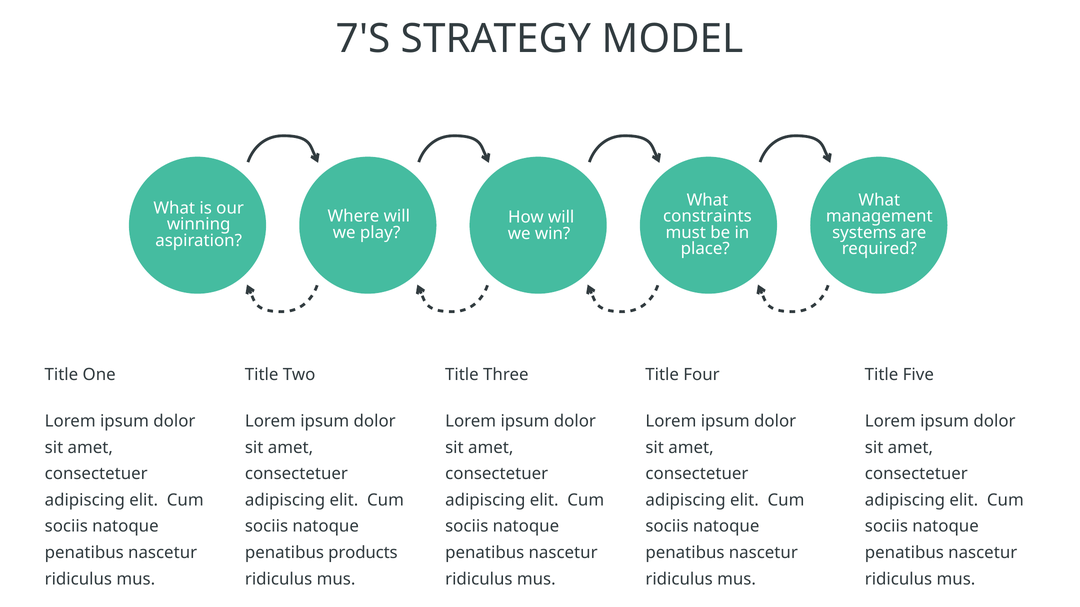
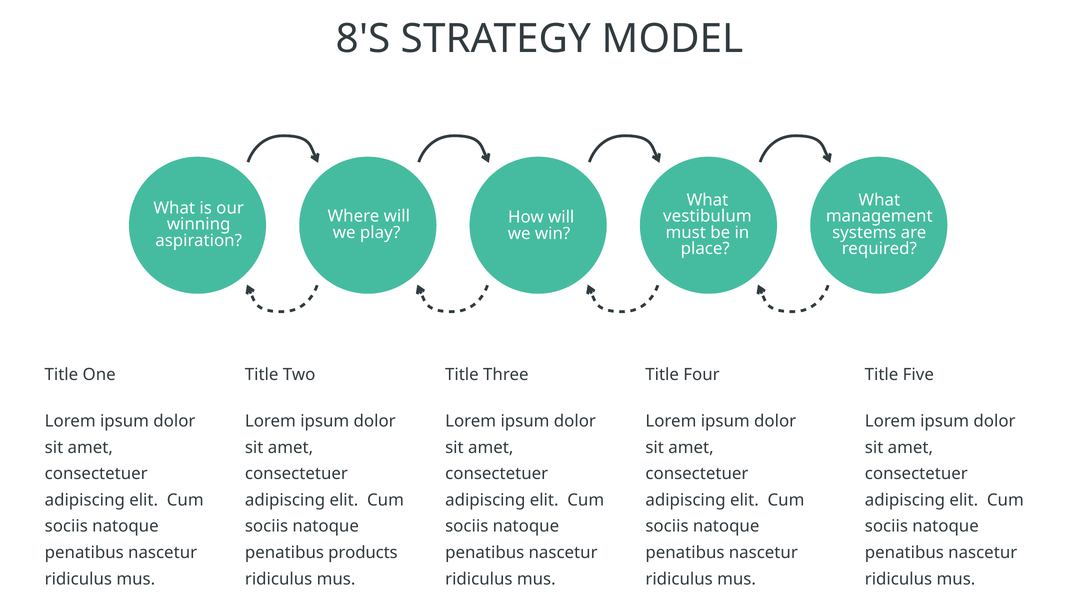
7'S: 7'S -> 8'S
constraints: constraints -> vestibulum
